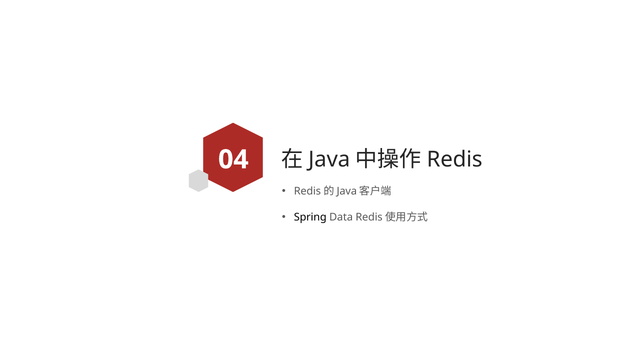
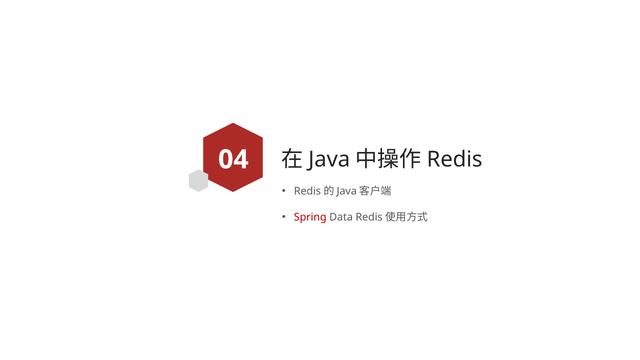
Spring colour: black -> red
